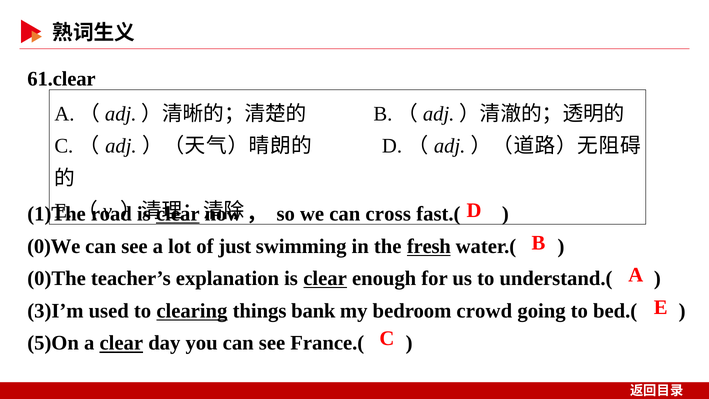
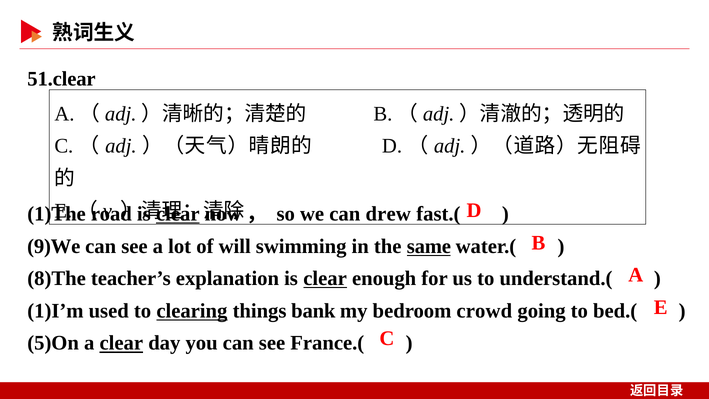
61.clear: 61.clear -> 51.clear
cross: cross -> drew
0)We: 0)We -> 9)We
just: just -> will
fresh: fresh -> same
0)The: 0)The -> 8)The
3)I’m: 3)I’m -> 1)I’m
